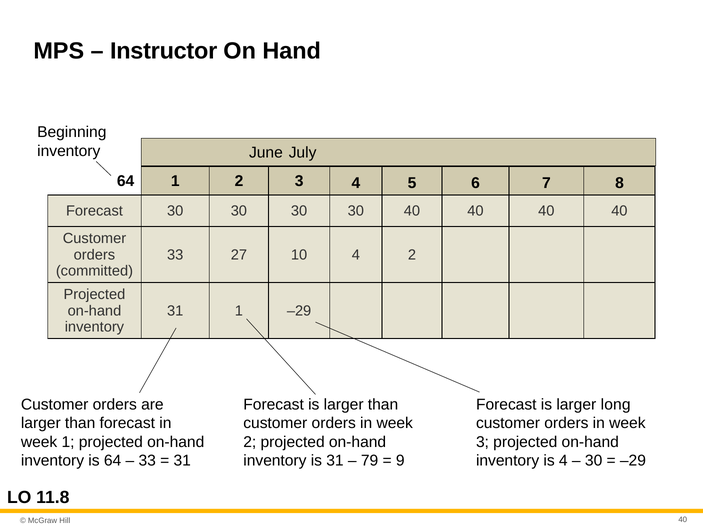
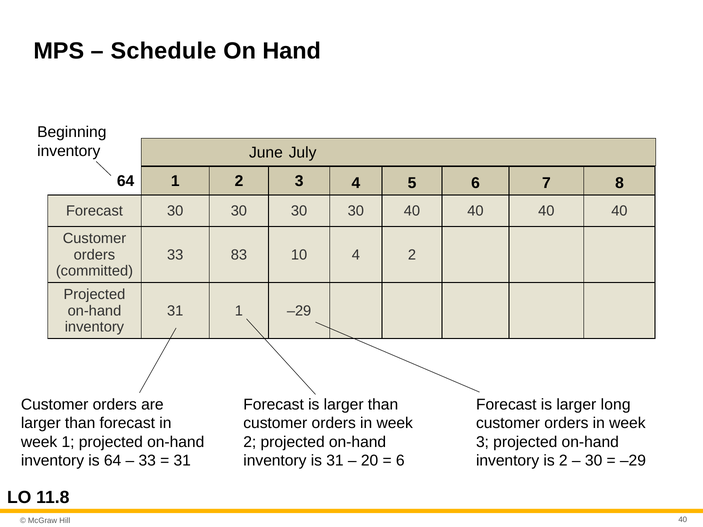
Instructor: Instructor -> Schedule
27: 27 -> 83
79: 79 -> 20
9 at (400, 461): 9 -> 6
is 4: 4 -> 2
